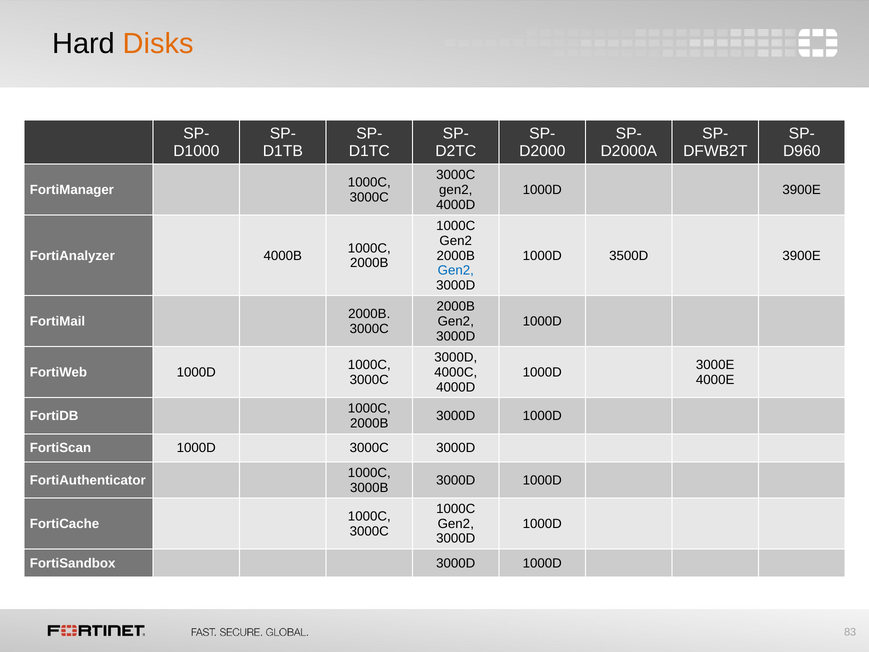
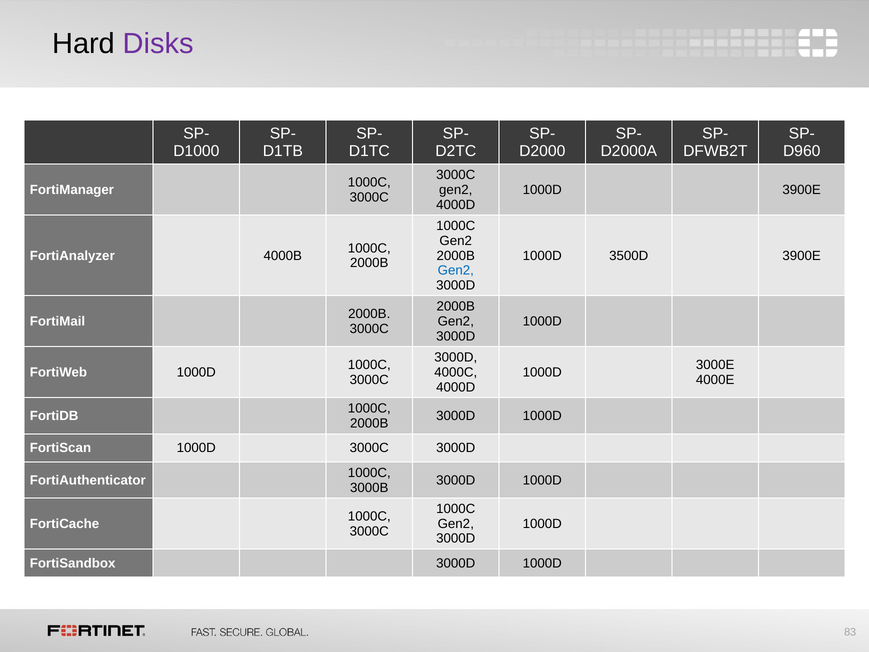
Disks colour: orange -> purple
